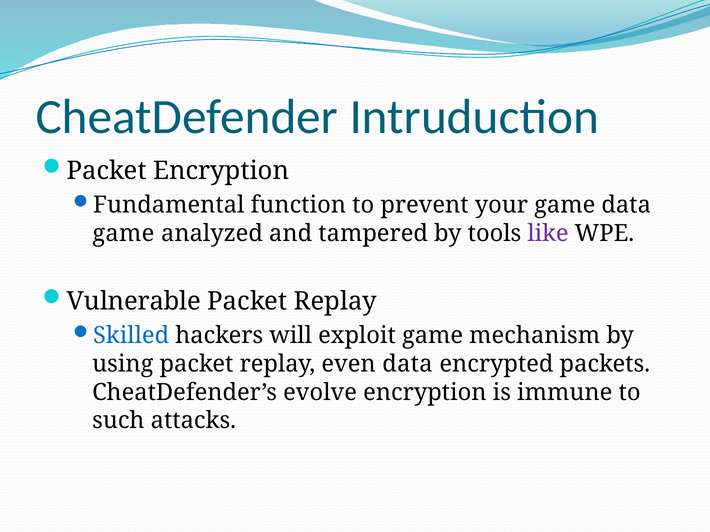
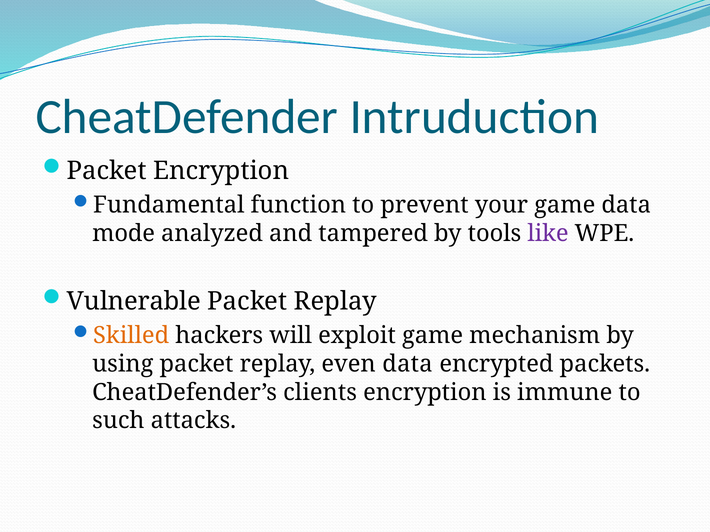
game at (123, 234): game -> mode
Skilled colour: blue -> orange
evolve: evolve -> clients
